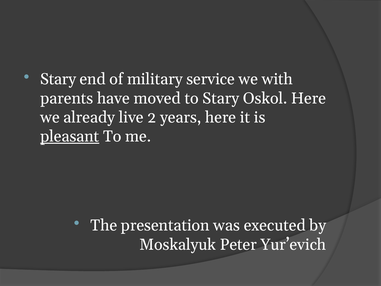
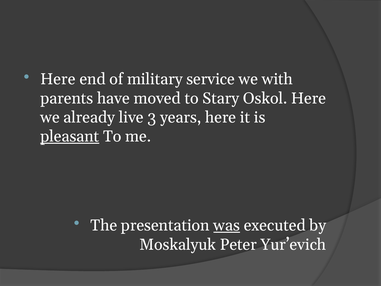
Stary at (58, 79): Stary -> Here
2: 2 -> 3
was underline: none -> present
